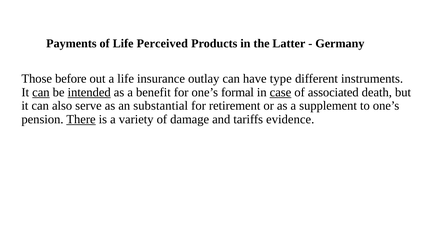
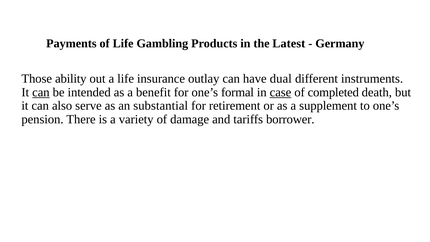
Perceived: Perceived -> Gambling
Latter: Latter -> Latest
before: before -> ability
type: type -> dual
intended underline: present -> none
associated: associated -> completed
There underline: present -> none
evidence: evidence -> borrower
